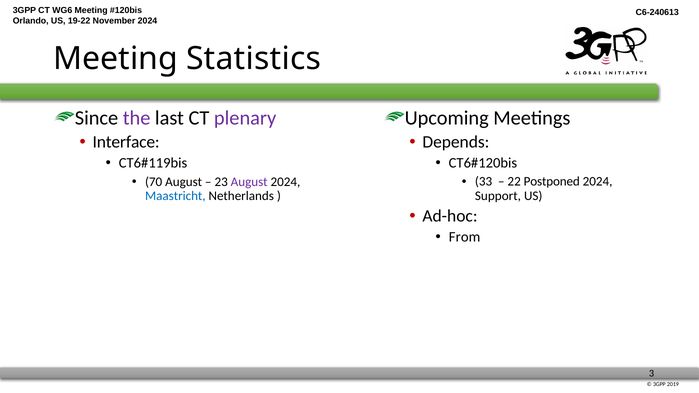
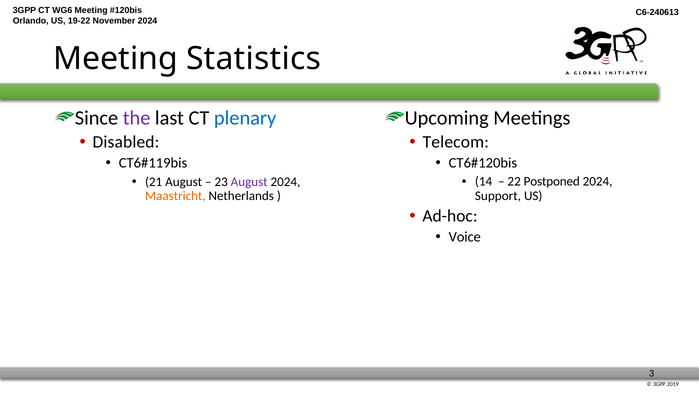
plenary colour: purple -> blue
Interface: Interface -> Disabled
Depends: Depends -> Telecom
70: 70 -> 21
33: 33 -> 14
Maastricht colour: blue -> orange
From: From -> Voice
